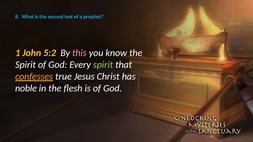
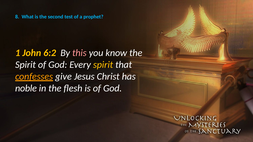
5:2: 5:2 -> 6:2
spirit at (103, 65) colour: light green -> yellow
true: true -> give
